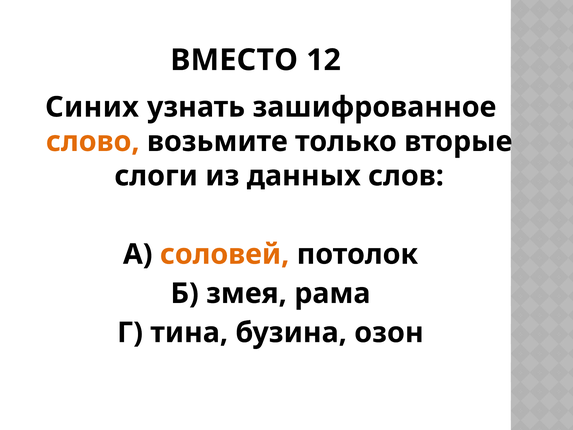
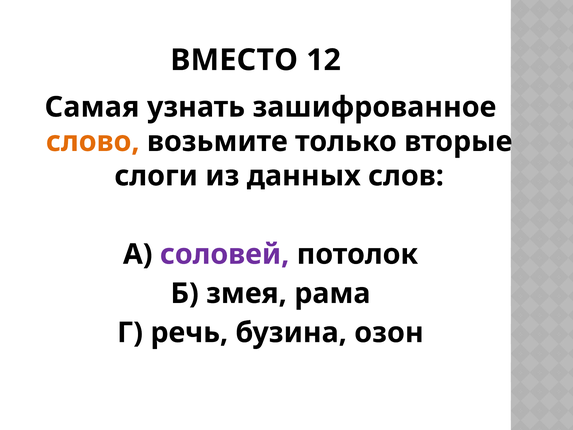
Синих: Синих -> Самая
соловей colour: orange -> purple
тина: тина -> речь
